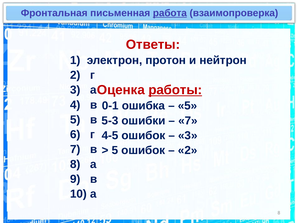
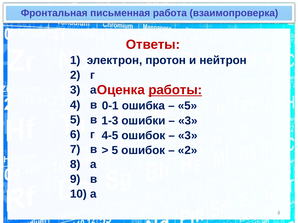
работа underline: present -> none
5-3: 5-3 -> 1-3
7 at (188, 121): 7 -> 3
